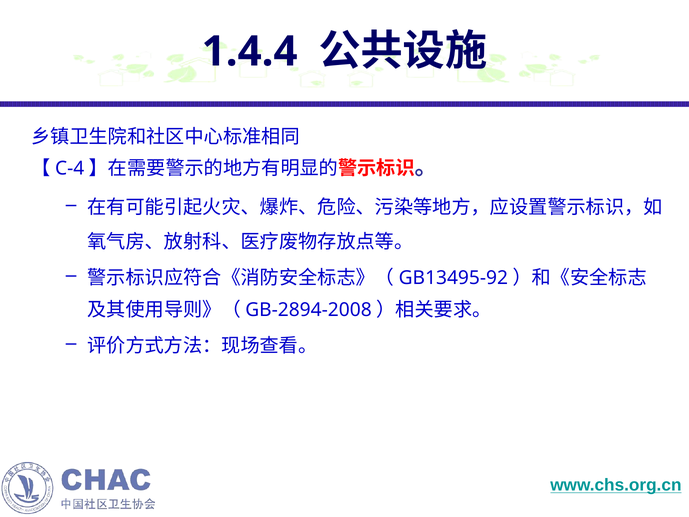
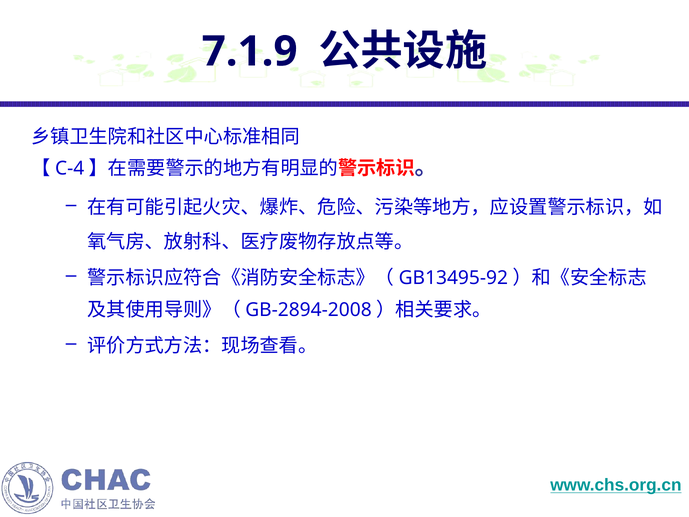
1.4.4: 1.4.4 -> 7.1.9
